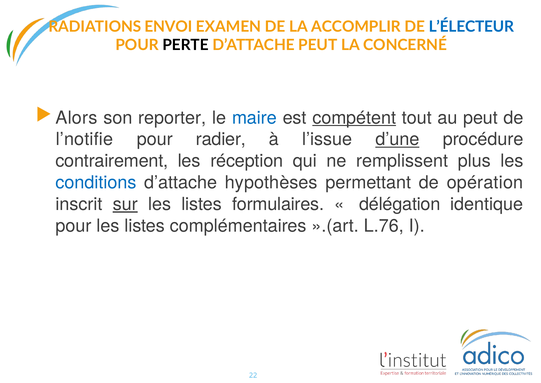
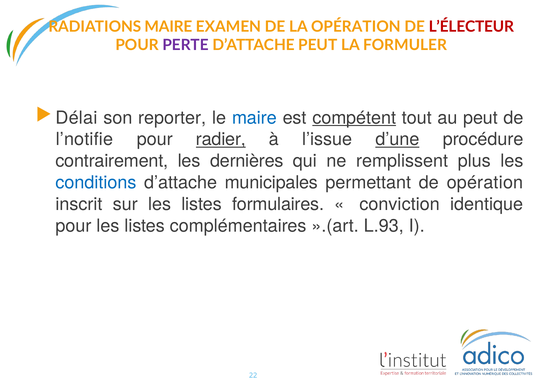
RADIATIONS ENVOI: ENVOI -> MAIRE
LA ACCOMPLIR: ACCOMPLIR -> OPÉRATION
L’ÉLECTEUR colour: blue -> red
PERTE colour: black -> purple
CONCERNÉ: CONCERNÉ -> FORMULER
Alors: Alors -> Délai
radier underline: none -> present
réception: réception -> dernières
hypothèses: hypothèses -> municipales
sur underline: present -> none
délégation: délégation -> conviction
L.76: L.76 -> L.93
